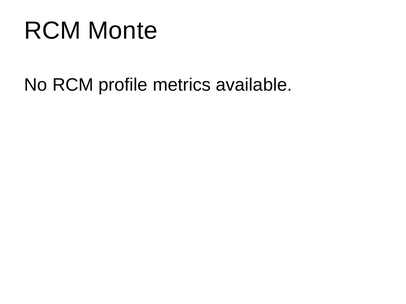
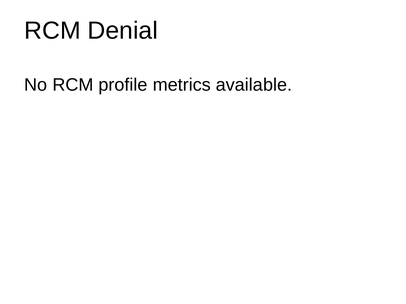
Monte: Monte -> Denial
